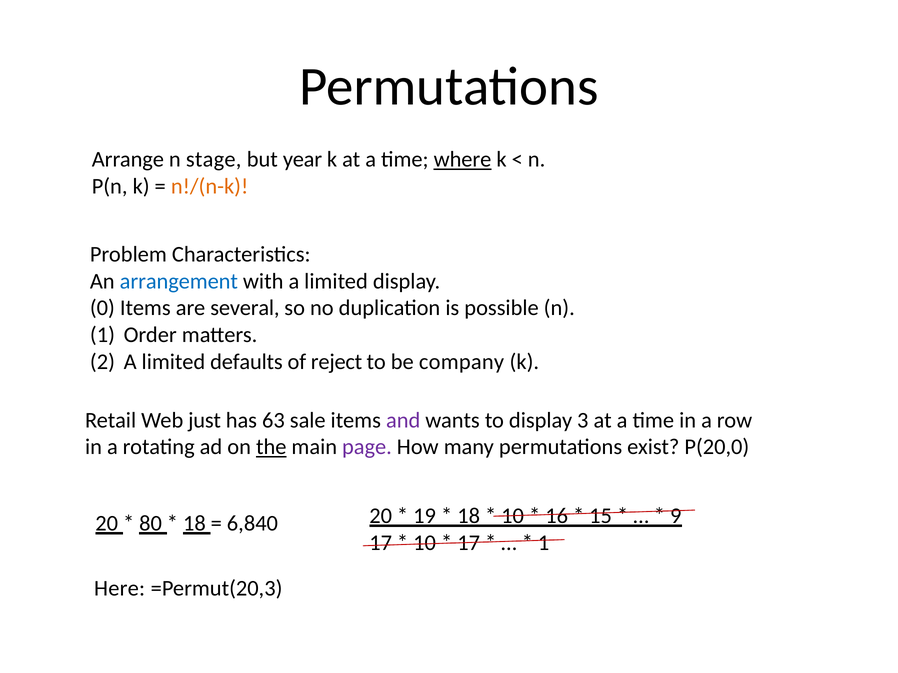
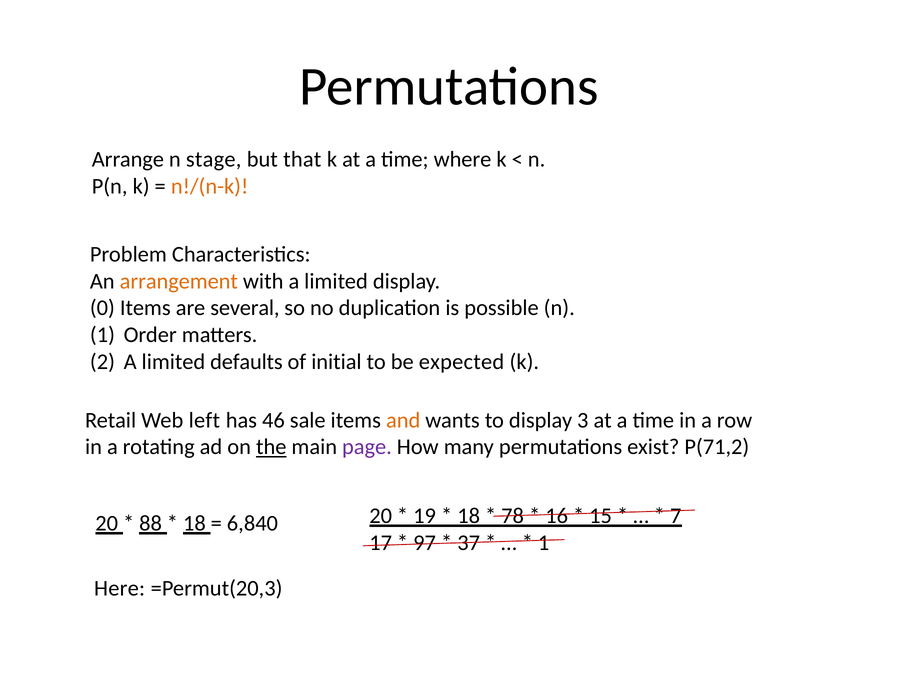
year: year -> that
where underline: present -> none
arrangement colour: blue -> orange
reject: reject -> initial
company: company -> expected
just: just -> left
63: 63 -> 46
and colour: purple -> orange
P(20,0: P(20,0 -> P(71,2
80: 80 -> 88
10 at (513, 516): 10 -> 78
9: 9 -> 7
10 at (425, 543): 10 -> 97
17 at (469, 543): 17 -> 37
